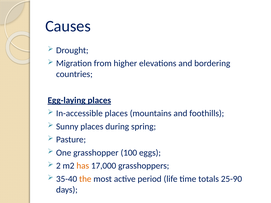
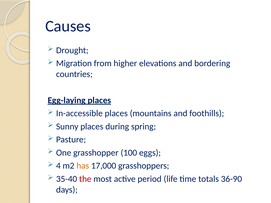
2: 2 -> 4
the colour: orange -> red
25-90: 25-90 -> 36-90
